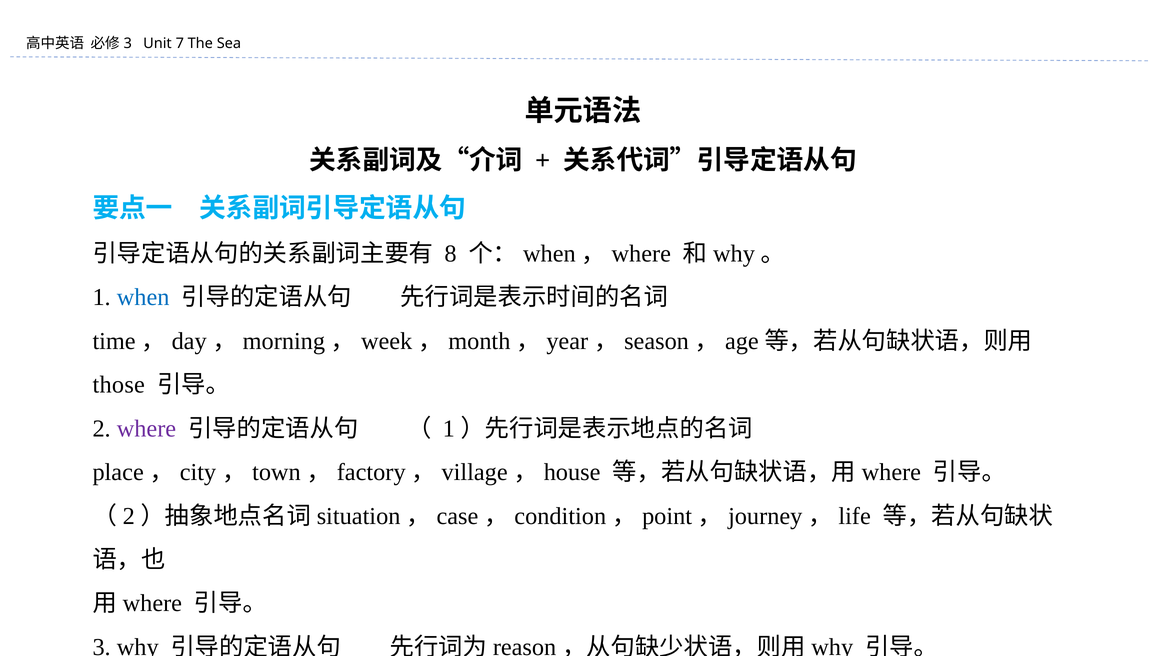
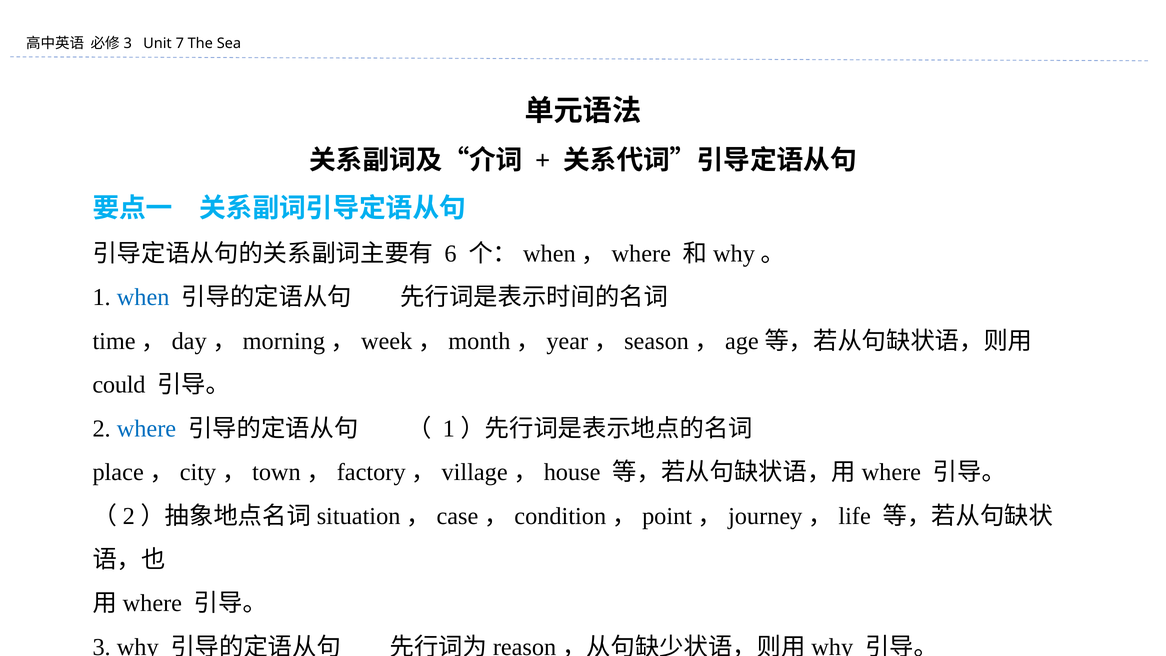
8: 8 -> 6
those: those -> could
where colour: purple -> blue
